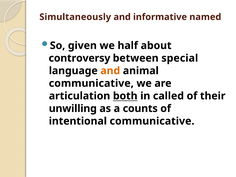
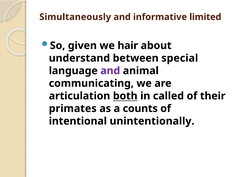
named: named -> limited
half: half -> hair
controversy: controversy -> understand
and at (110, 71) colour: orange -> purple
communicative at (91, 83): communicative -> communicating
unwilling: unwilling -> primates
intentional communicative: communicative -> unintentionally
